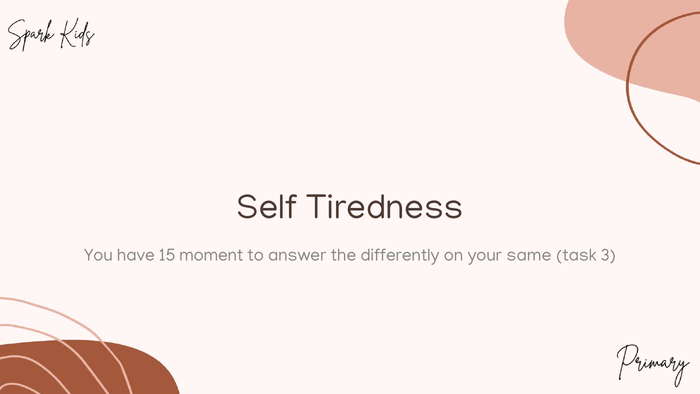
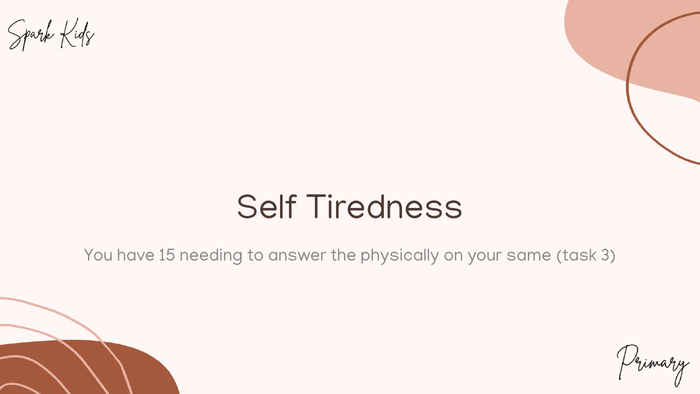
moment: moment -> needing
differently: differently -> physically
